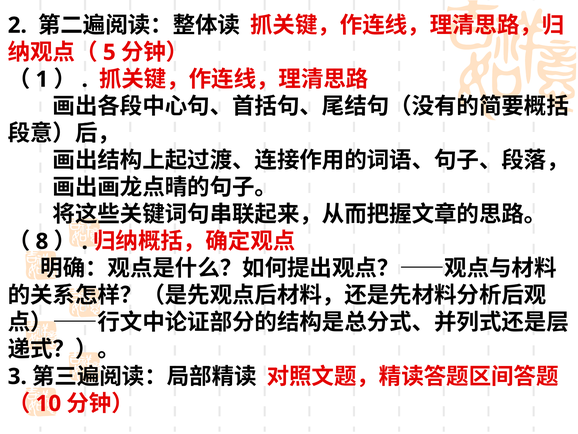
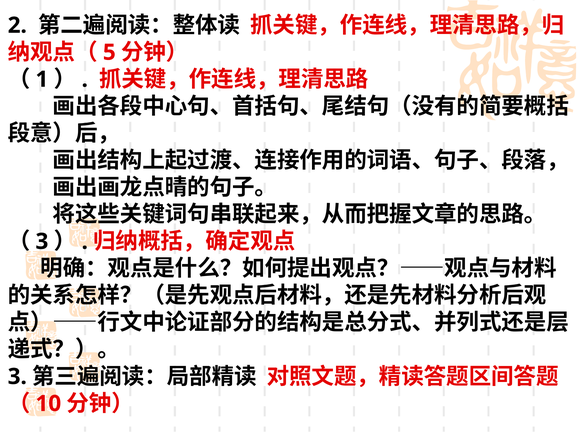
8 at (42, 241): 8 -> 3
